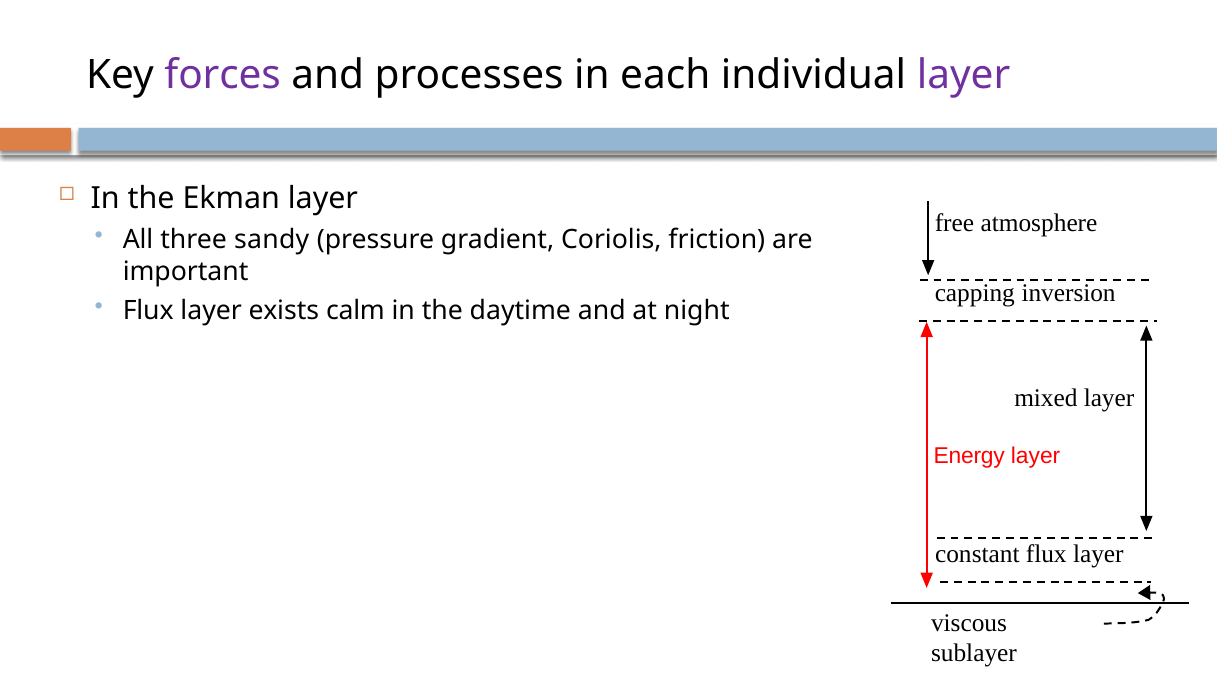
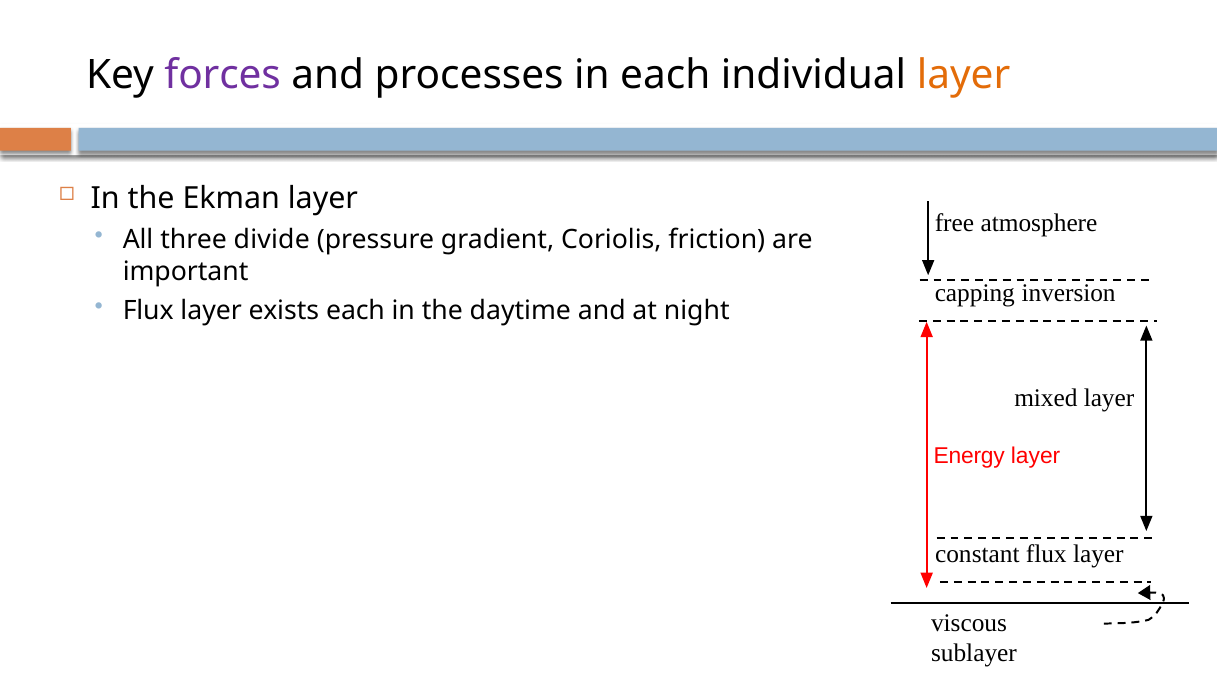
layer at (964, 75) colour: purple -> orange
sandy: sandy -> divide
exists calm: calm -> each
